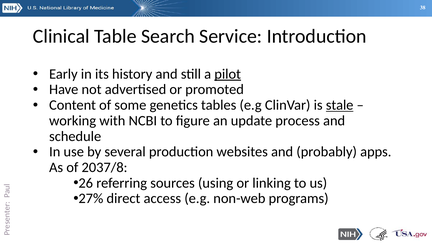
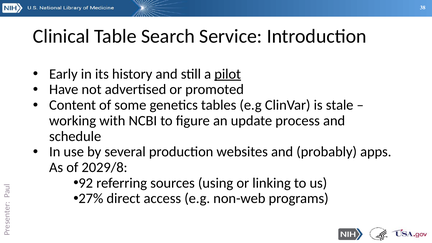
stale underline: present -> none
2037/8: 2037/8 -> 2029/8
26: 26 -> 92
